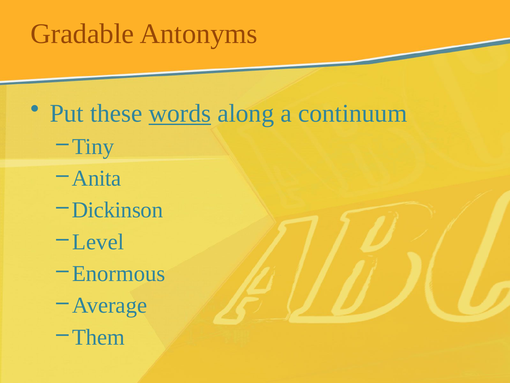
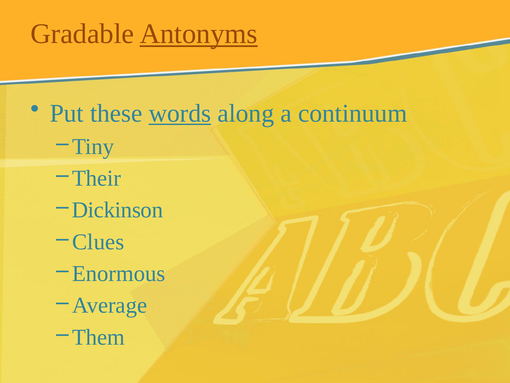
Antonyms underline: none -> present
Anita: Anita -> Their
Level: Level -> Clues
